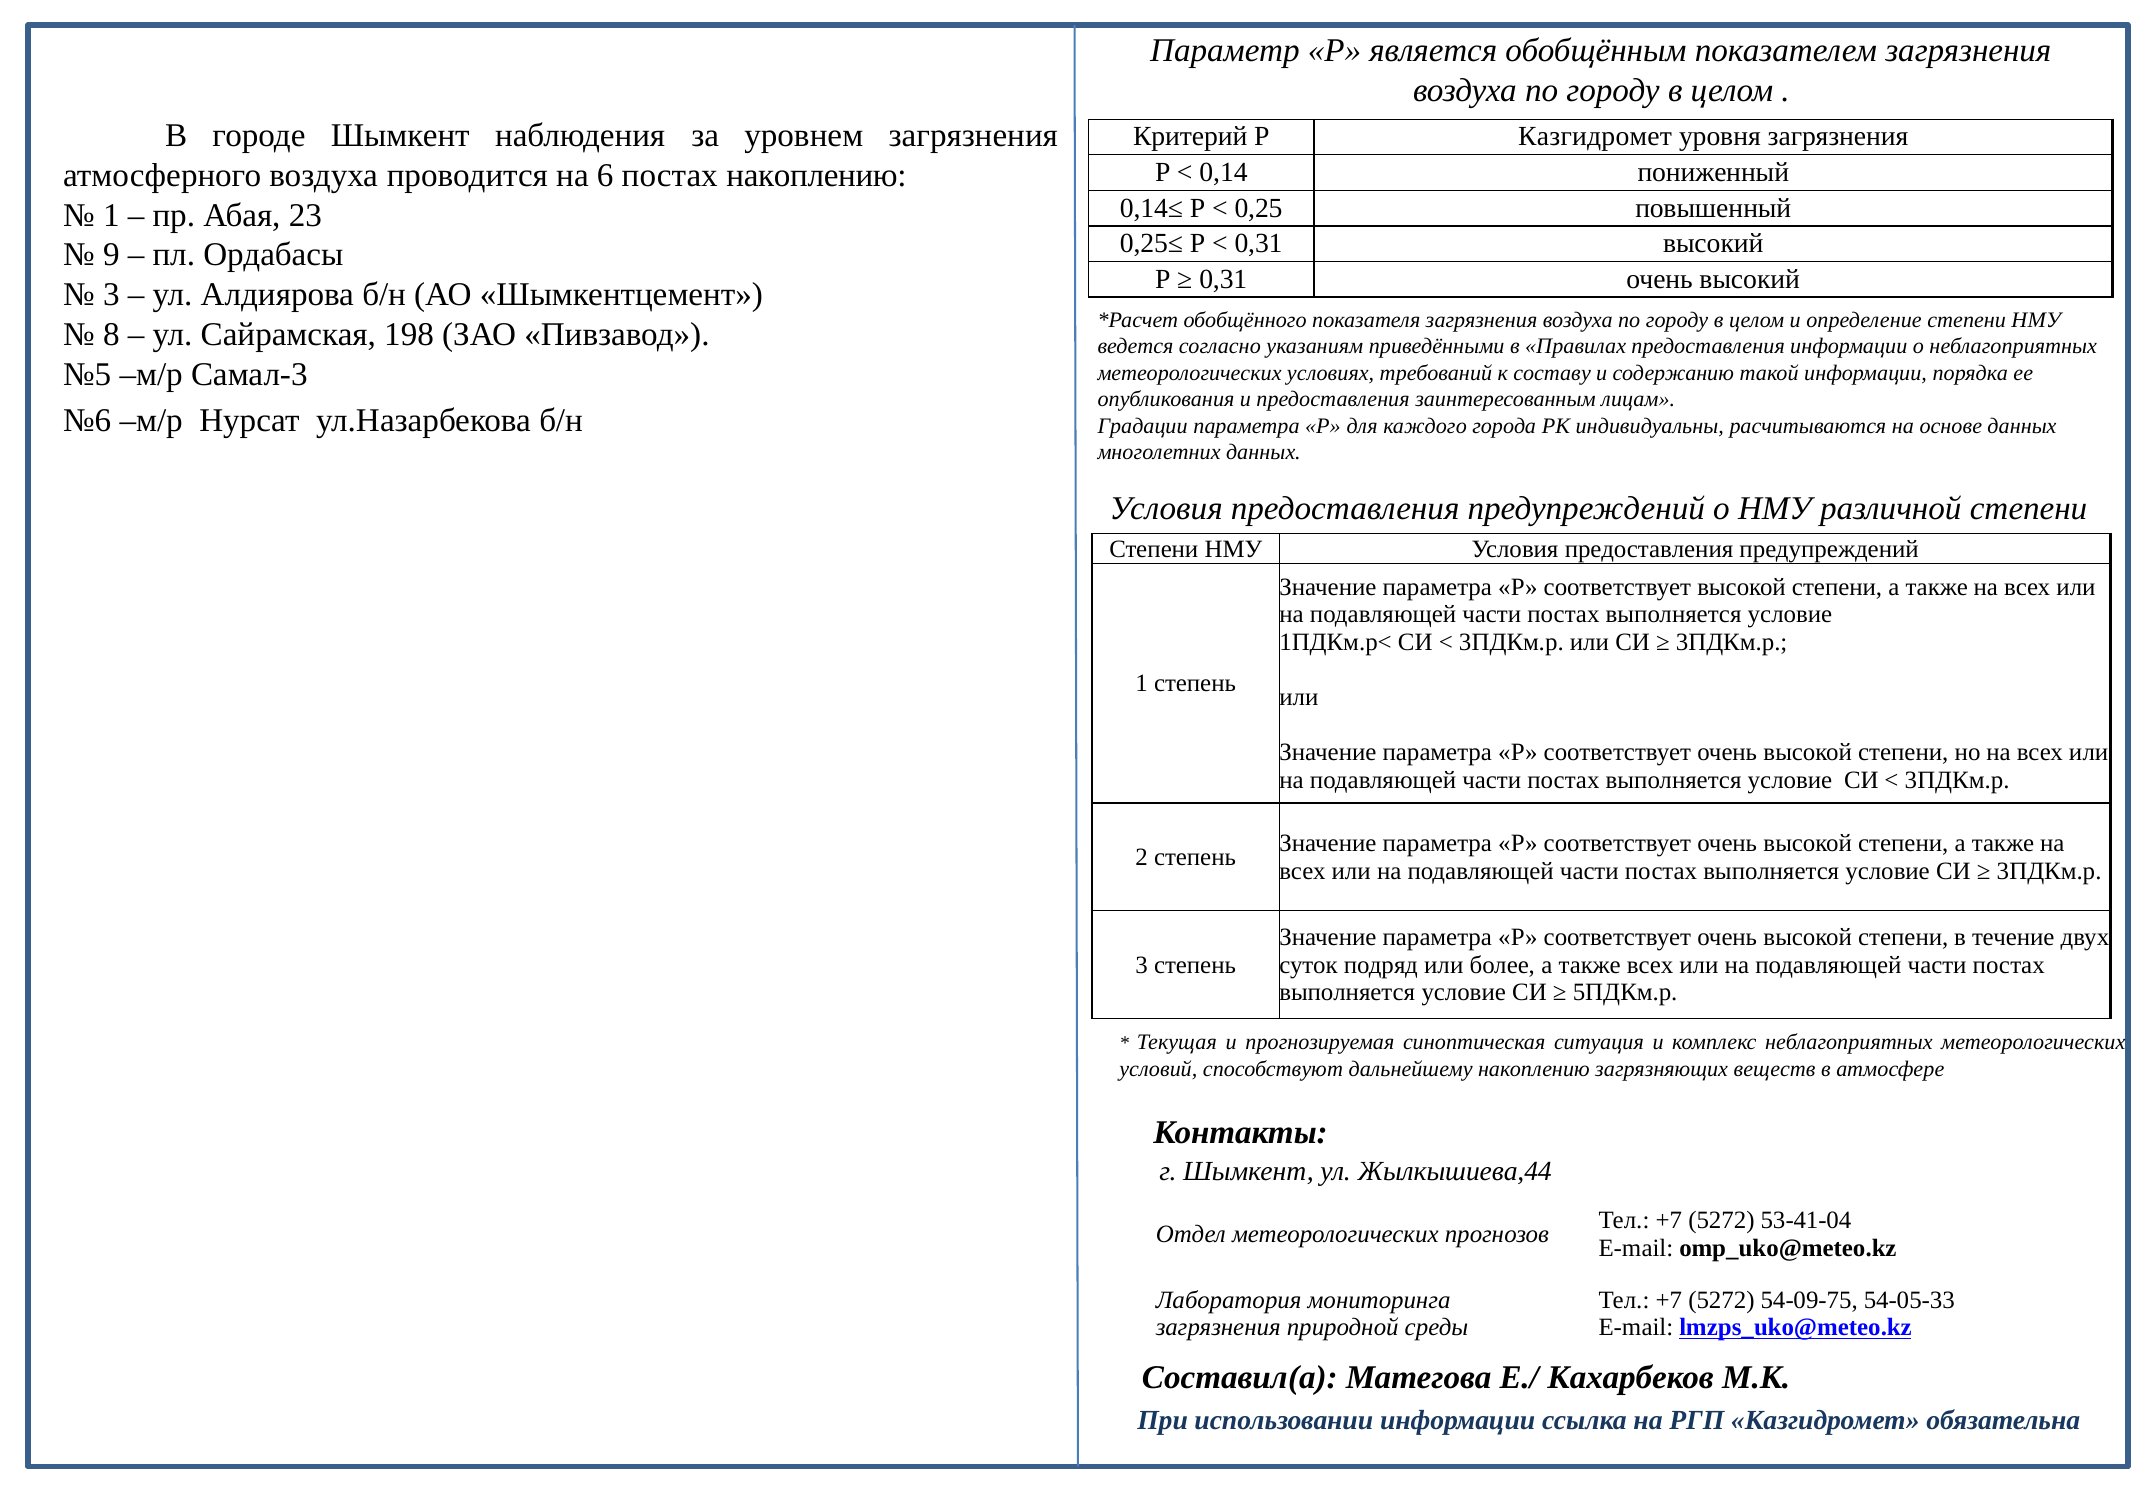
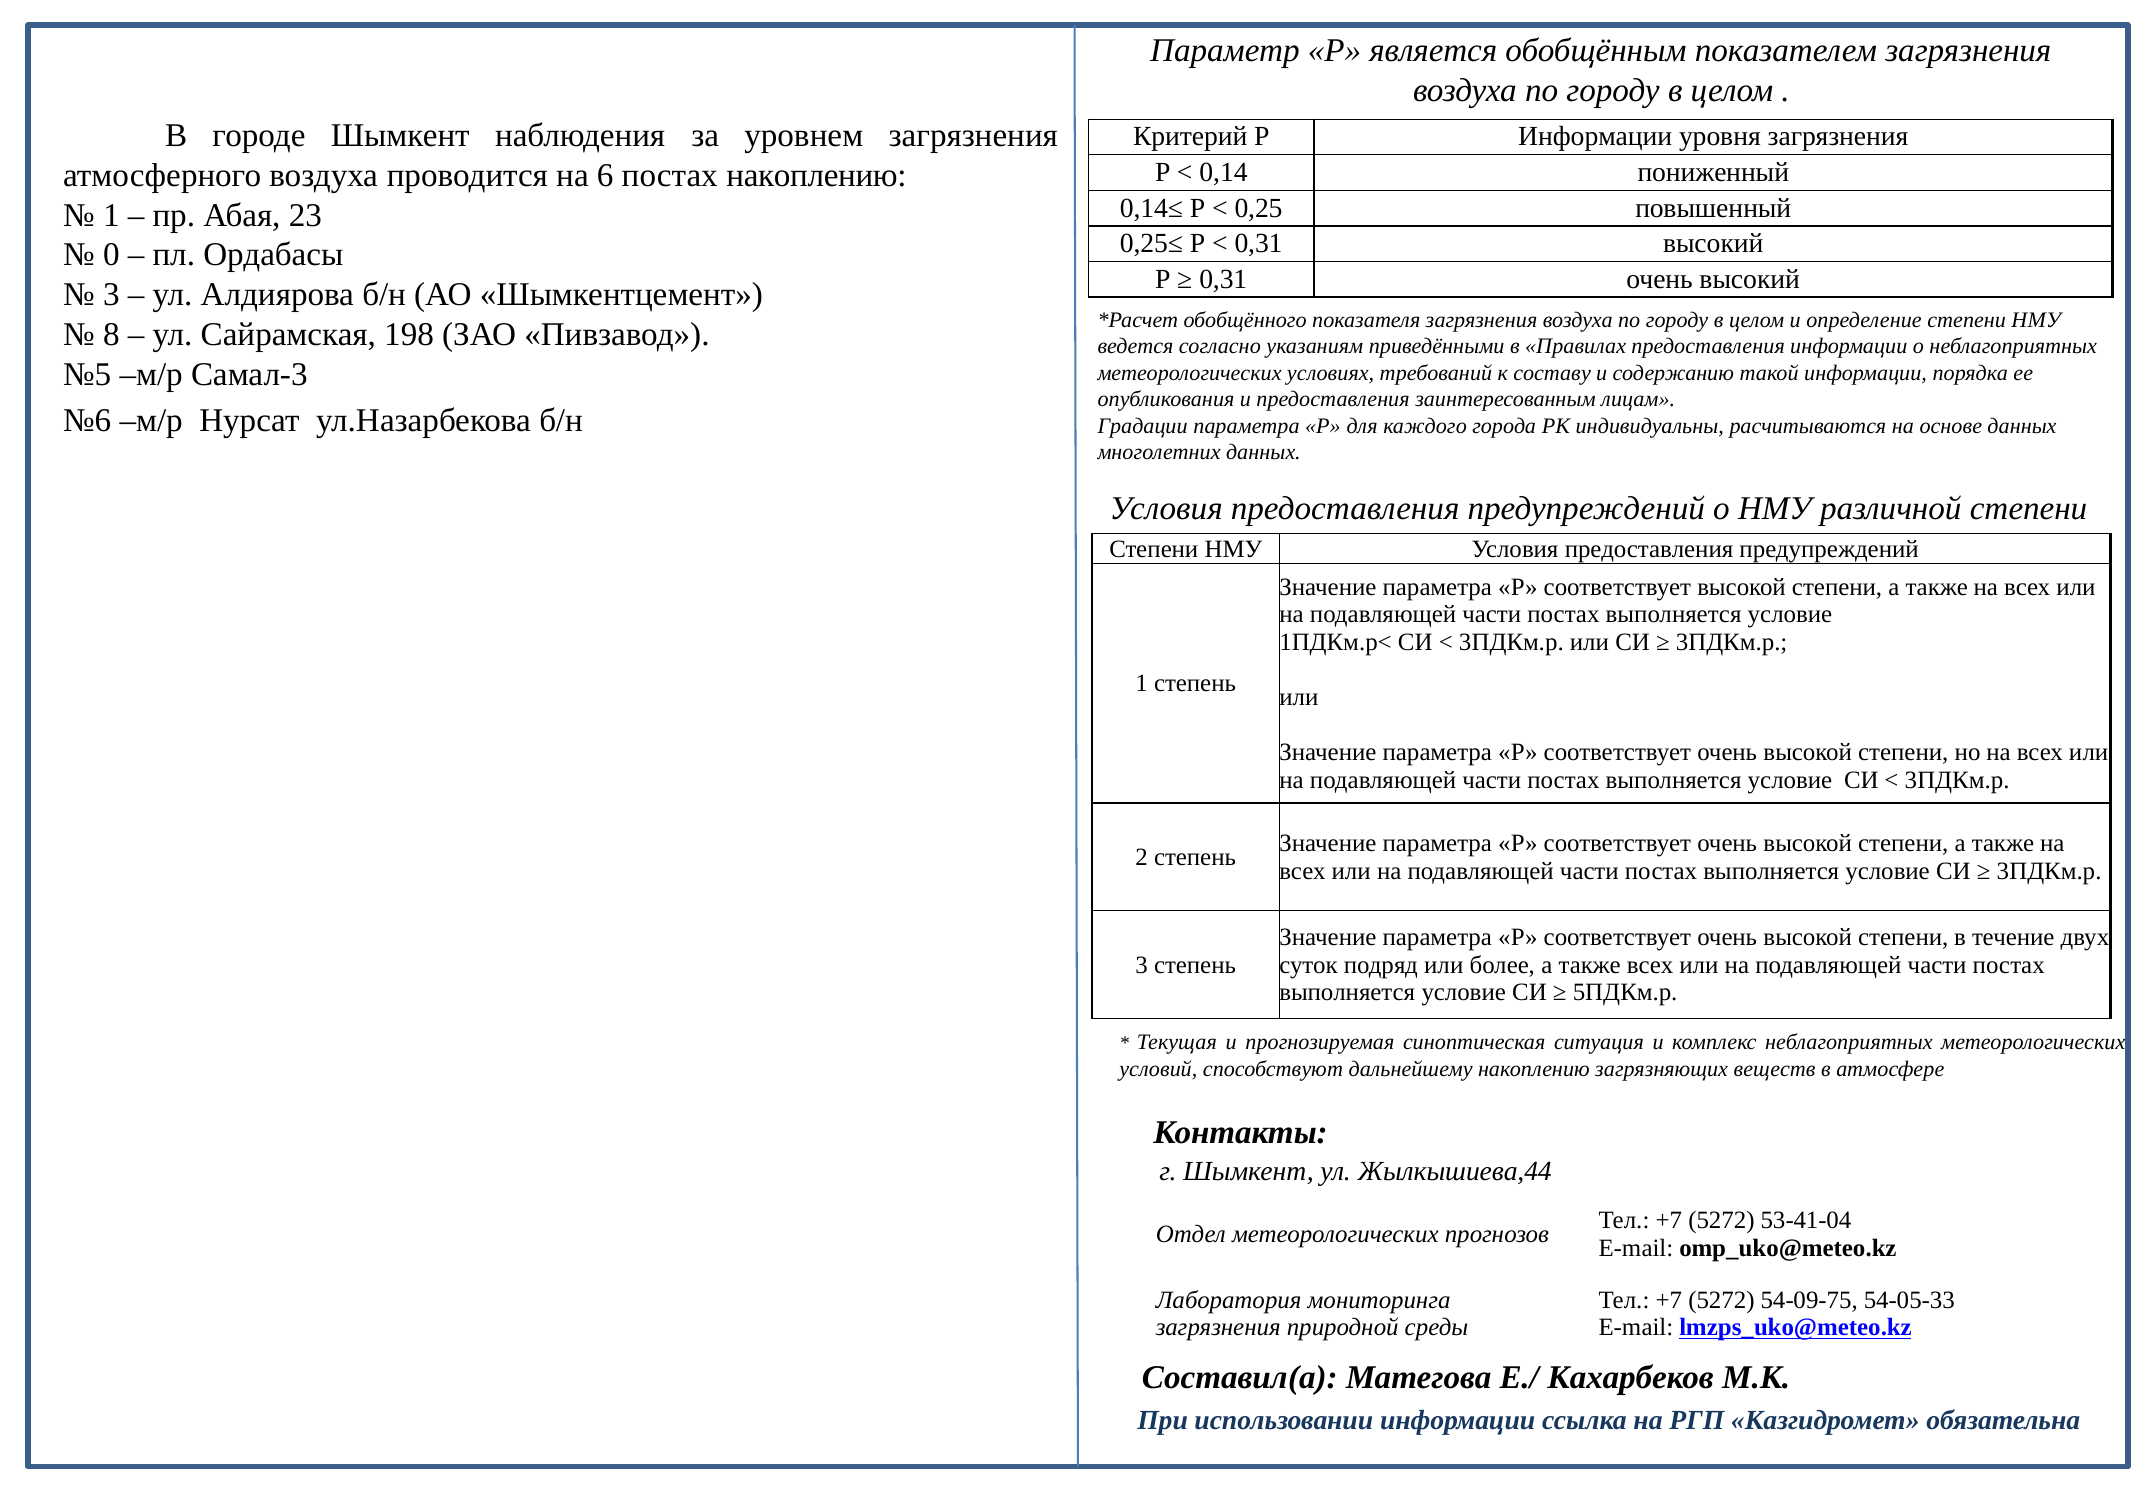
Р Казгидромет: Казгидромет -> Информации
9: 9 -> 0
